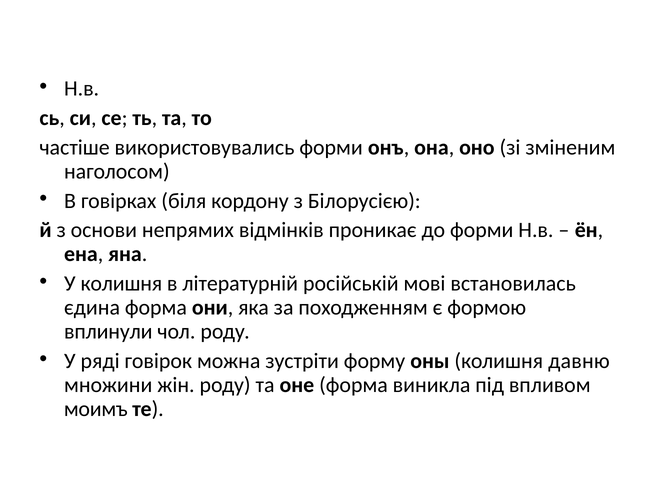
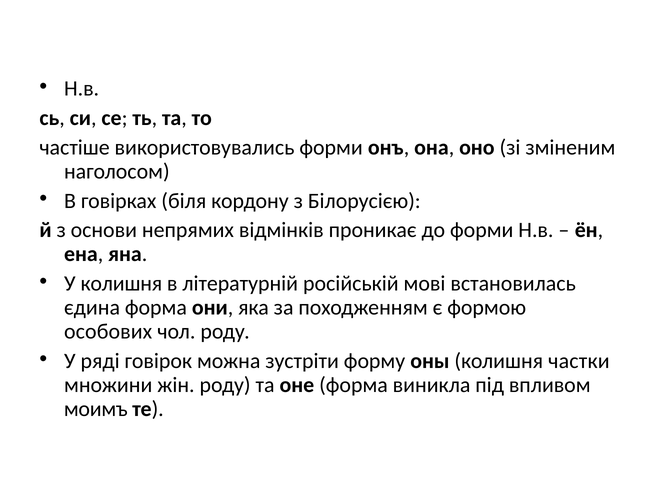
вплинули: вплинули -> особових
давню: давню -> частки
